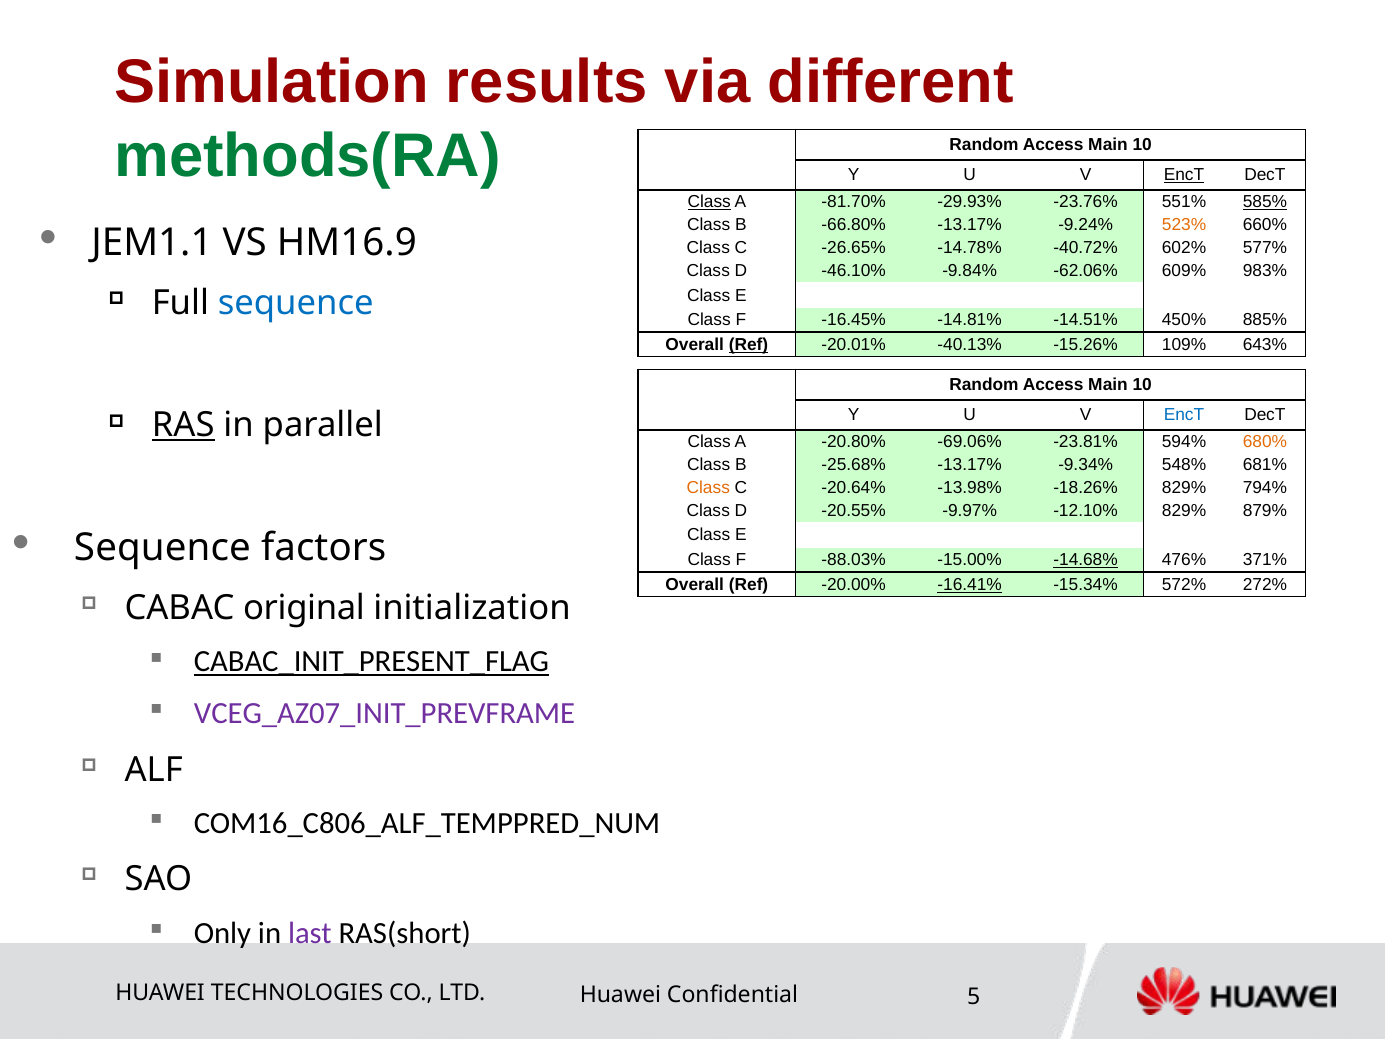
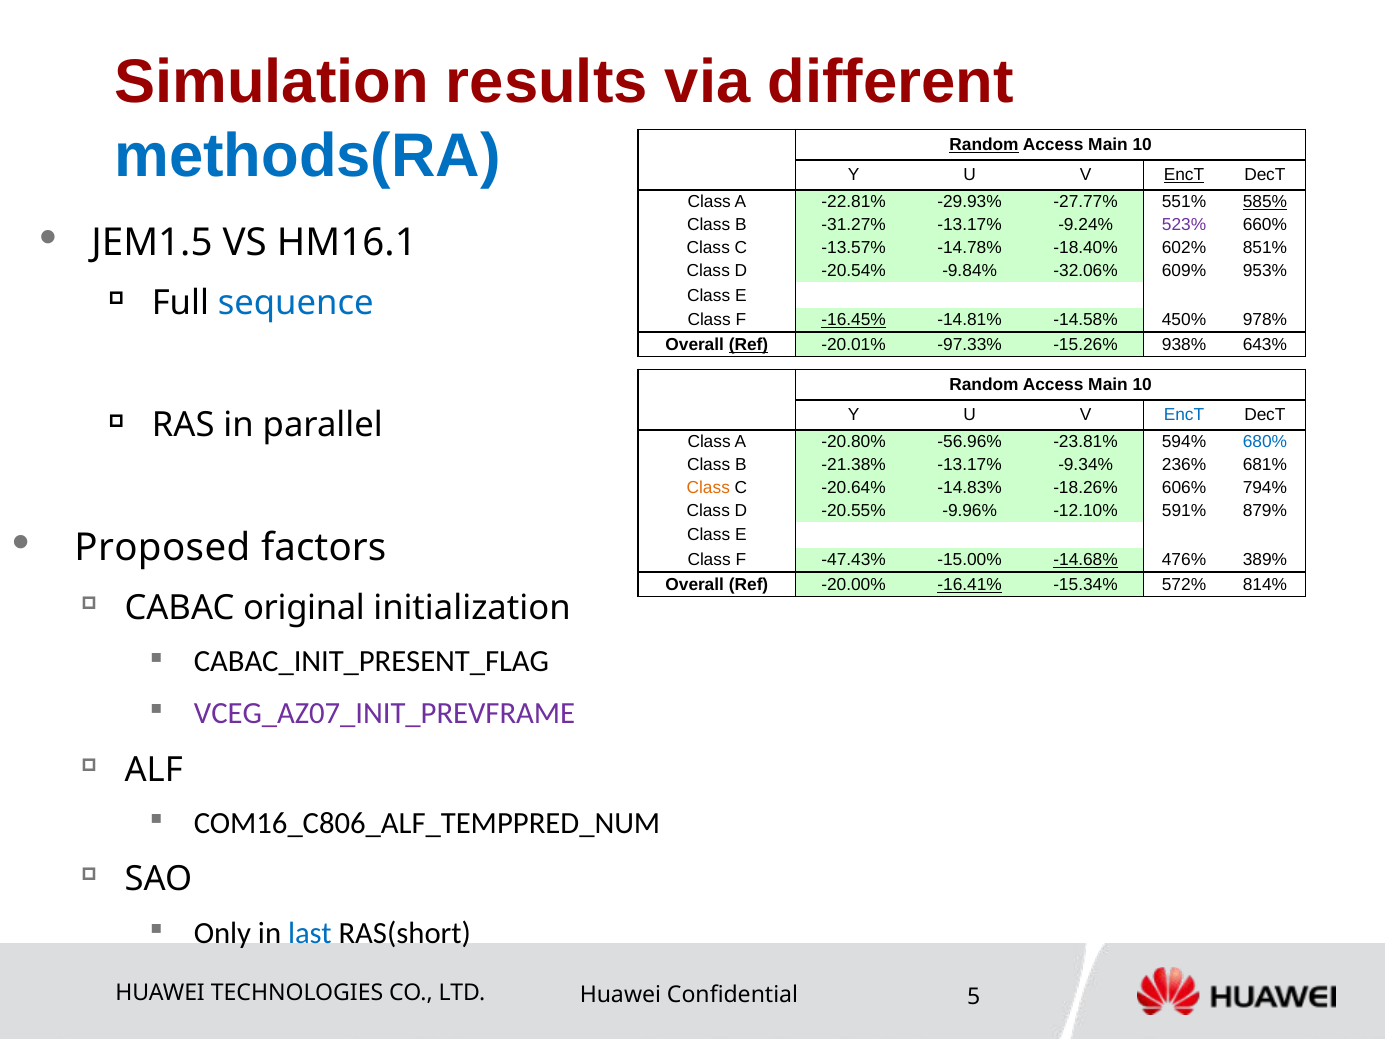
methods(RA colour: green -> blue
Random at (984, 145) underline: none -> present
Class at (709, 202) underline: present -> none
-81.70%: -81.70% -> -22.81%
-23.76%: -23.76% -> -27.77%
-66.80%: -66.80% -> -31.27%
523% colour: orange -> purple
JEM1.1: JEM1.1 -> JEM1.5
HM16.9: HM16.9 -> HM16.1
-26.65%: -26.65% -> -13.57%
-40.72%: -40.72% -> -18.40%
577%: 577% -> 851%
-46.10%: -46.10% -> -20.54%
-62.06%: -62.06% -> -32.06%
983%: 983% -> 953%
-16.45% underline: none -> present
-14.51%: -14.51% -> -14.58%
885%: 885% -> 978%
-40.13%: -40.13% -> -97.33%
109%: 109% -> 938%
RAS underline: present -> none
-69.06%: -69.06% -> -56.96%
680% colour: orange -> blue
-25.68%: -25.68% -> -21.38%
548%: 548% -> 236%
-13.98%: -13.98% -> -14.83%
-18.26% 829%: 829% -> 606%
-9.97%: -9.97% -> -9.96%
-12.10% 829%: 829% -> 591%
Sequence at (162, 548): Sequence -> Proposed
-88.03%: -88.03% -> -47.43%
371%: 371% -> 389%
272%: 272% -> 814%
CABAC_INIT_PRESENT_FLAG underline: present -> none
last colour: purple -> blue
